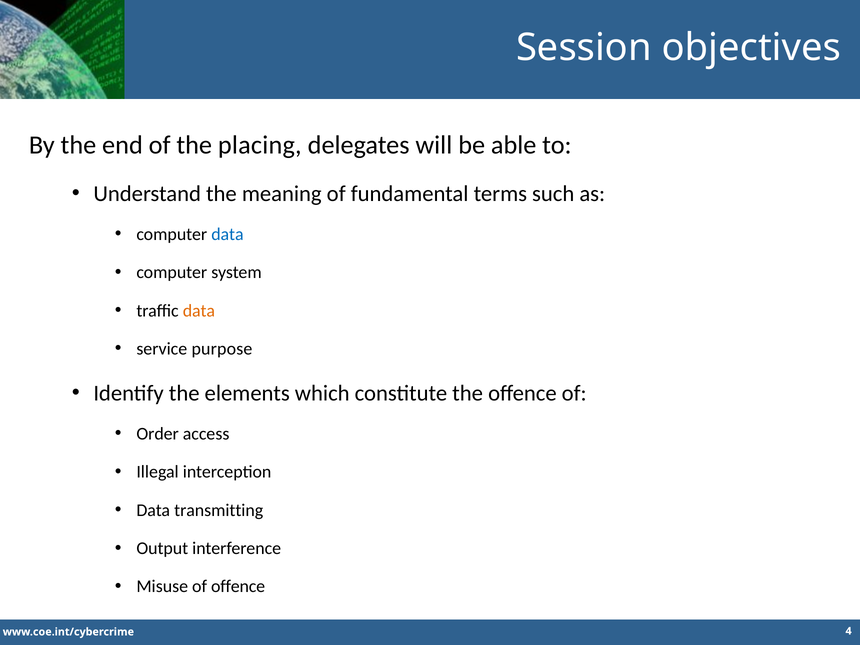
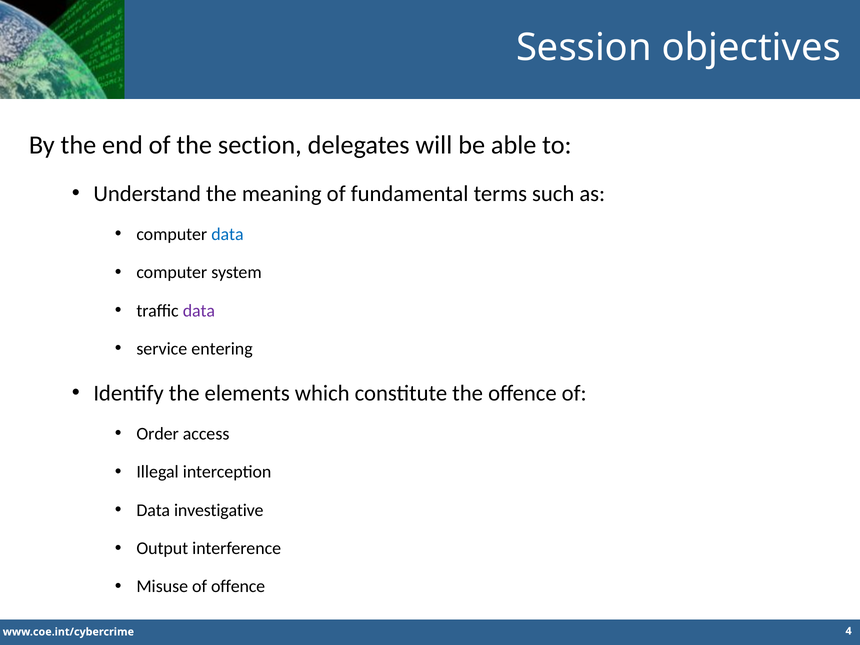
placing: placing -> section
data at (199, 311) colour: orange -> purple
purpose: purpose -> entering
transmitting: transmitting -> investigative
